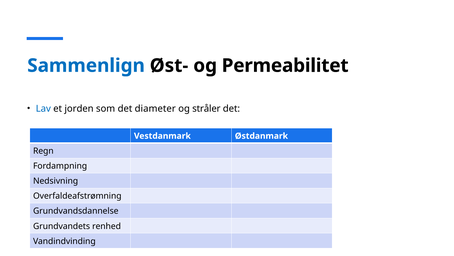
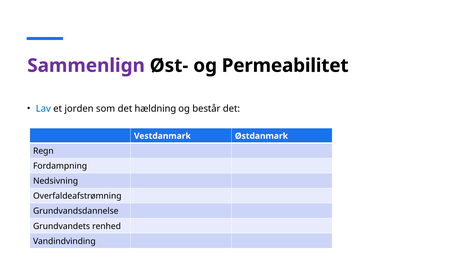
Sammenlign colour: blue -> purple
diameter: diameter -> hældning
stråler: stråler -> består
